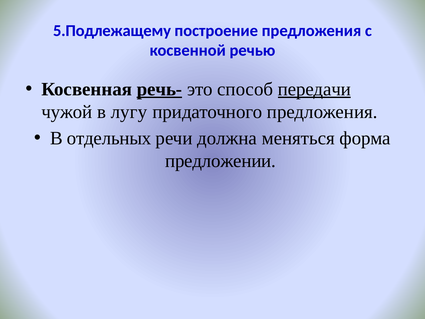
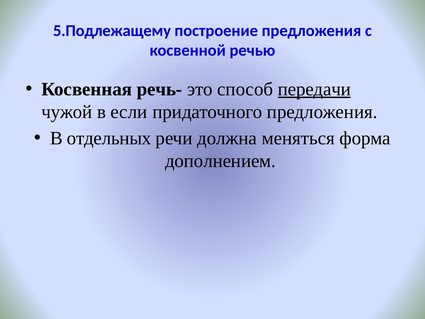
речь- underline: present -> none
лугу: лугу -> если
предложении: предложении -> дополнением
